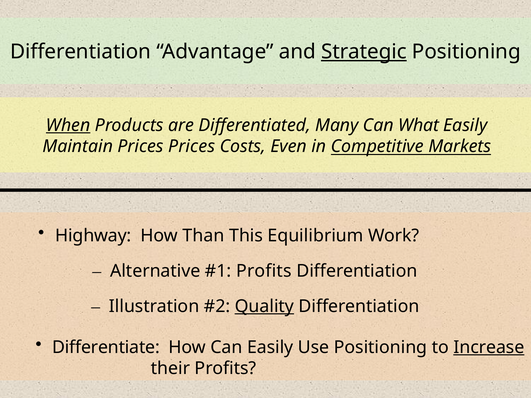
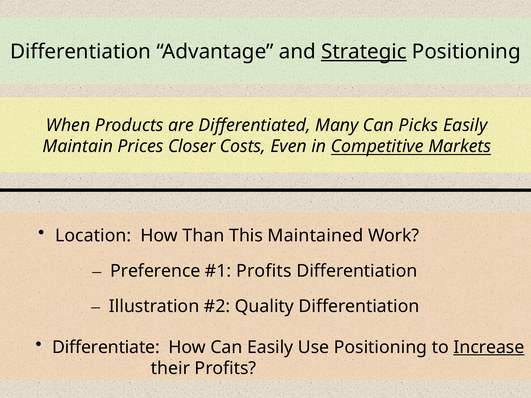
When underline: present -> none
What: What -> Picks
Prices Prices: Prices -> Closer
Highway: Highway -> Location
Equilibrium: Equilibrium -> Maintained
Alternative: Alternative -> Preference
Quality underline: present -> none
